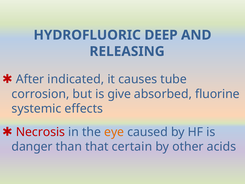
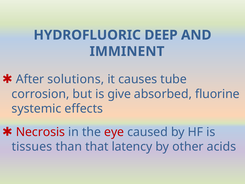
RELEASING: RELEASING -> IMMINENT
indicated: indicated -> solutions
eye colour: orange -> red
danger: danger -> tissues
certain: certain -> latency
